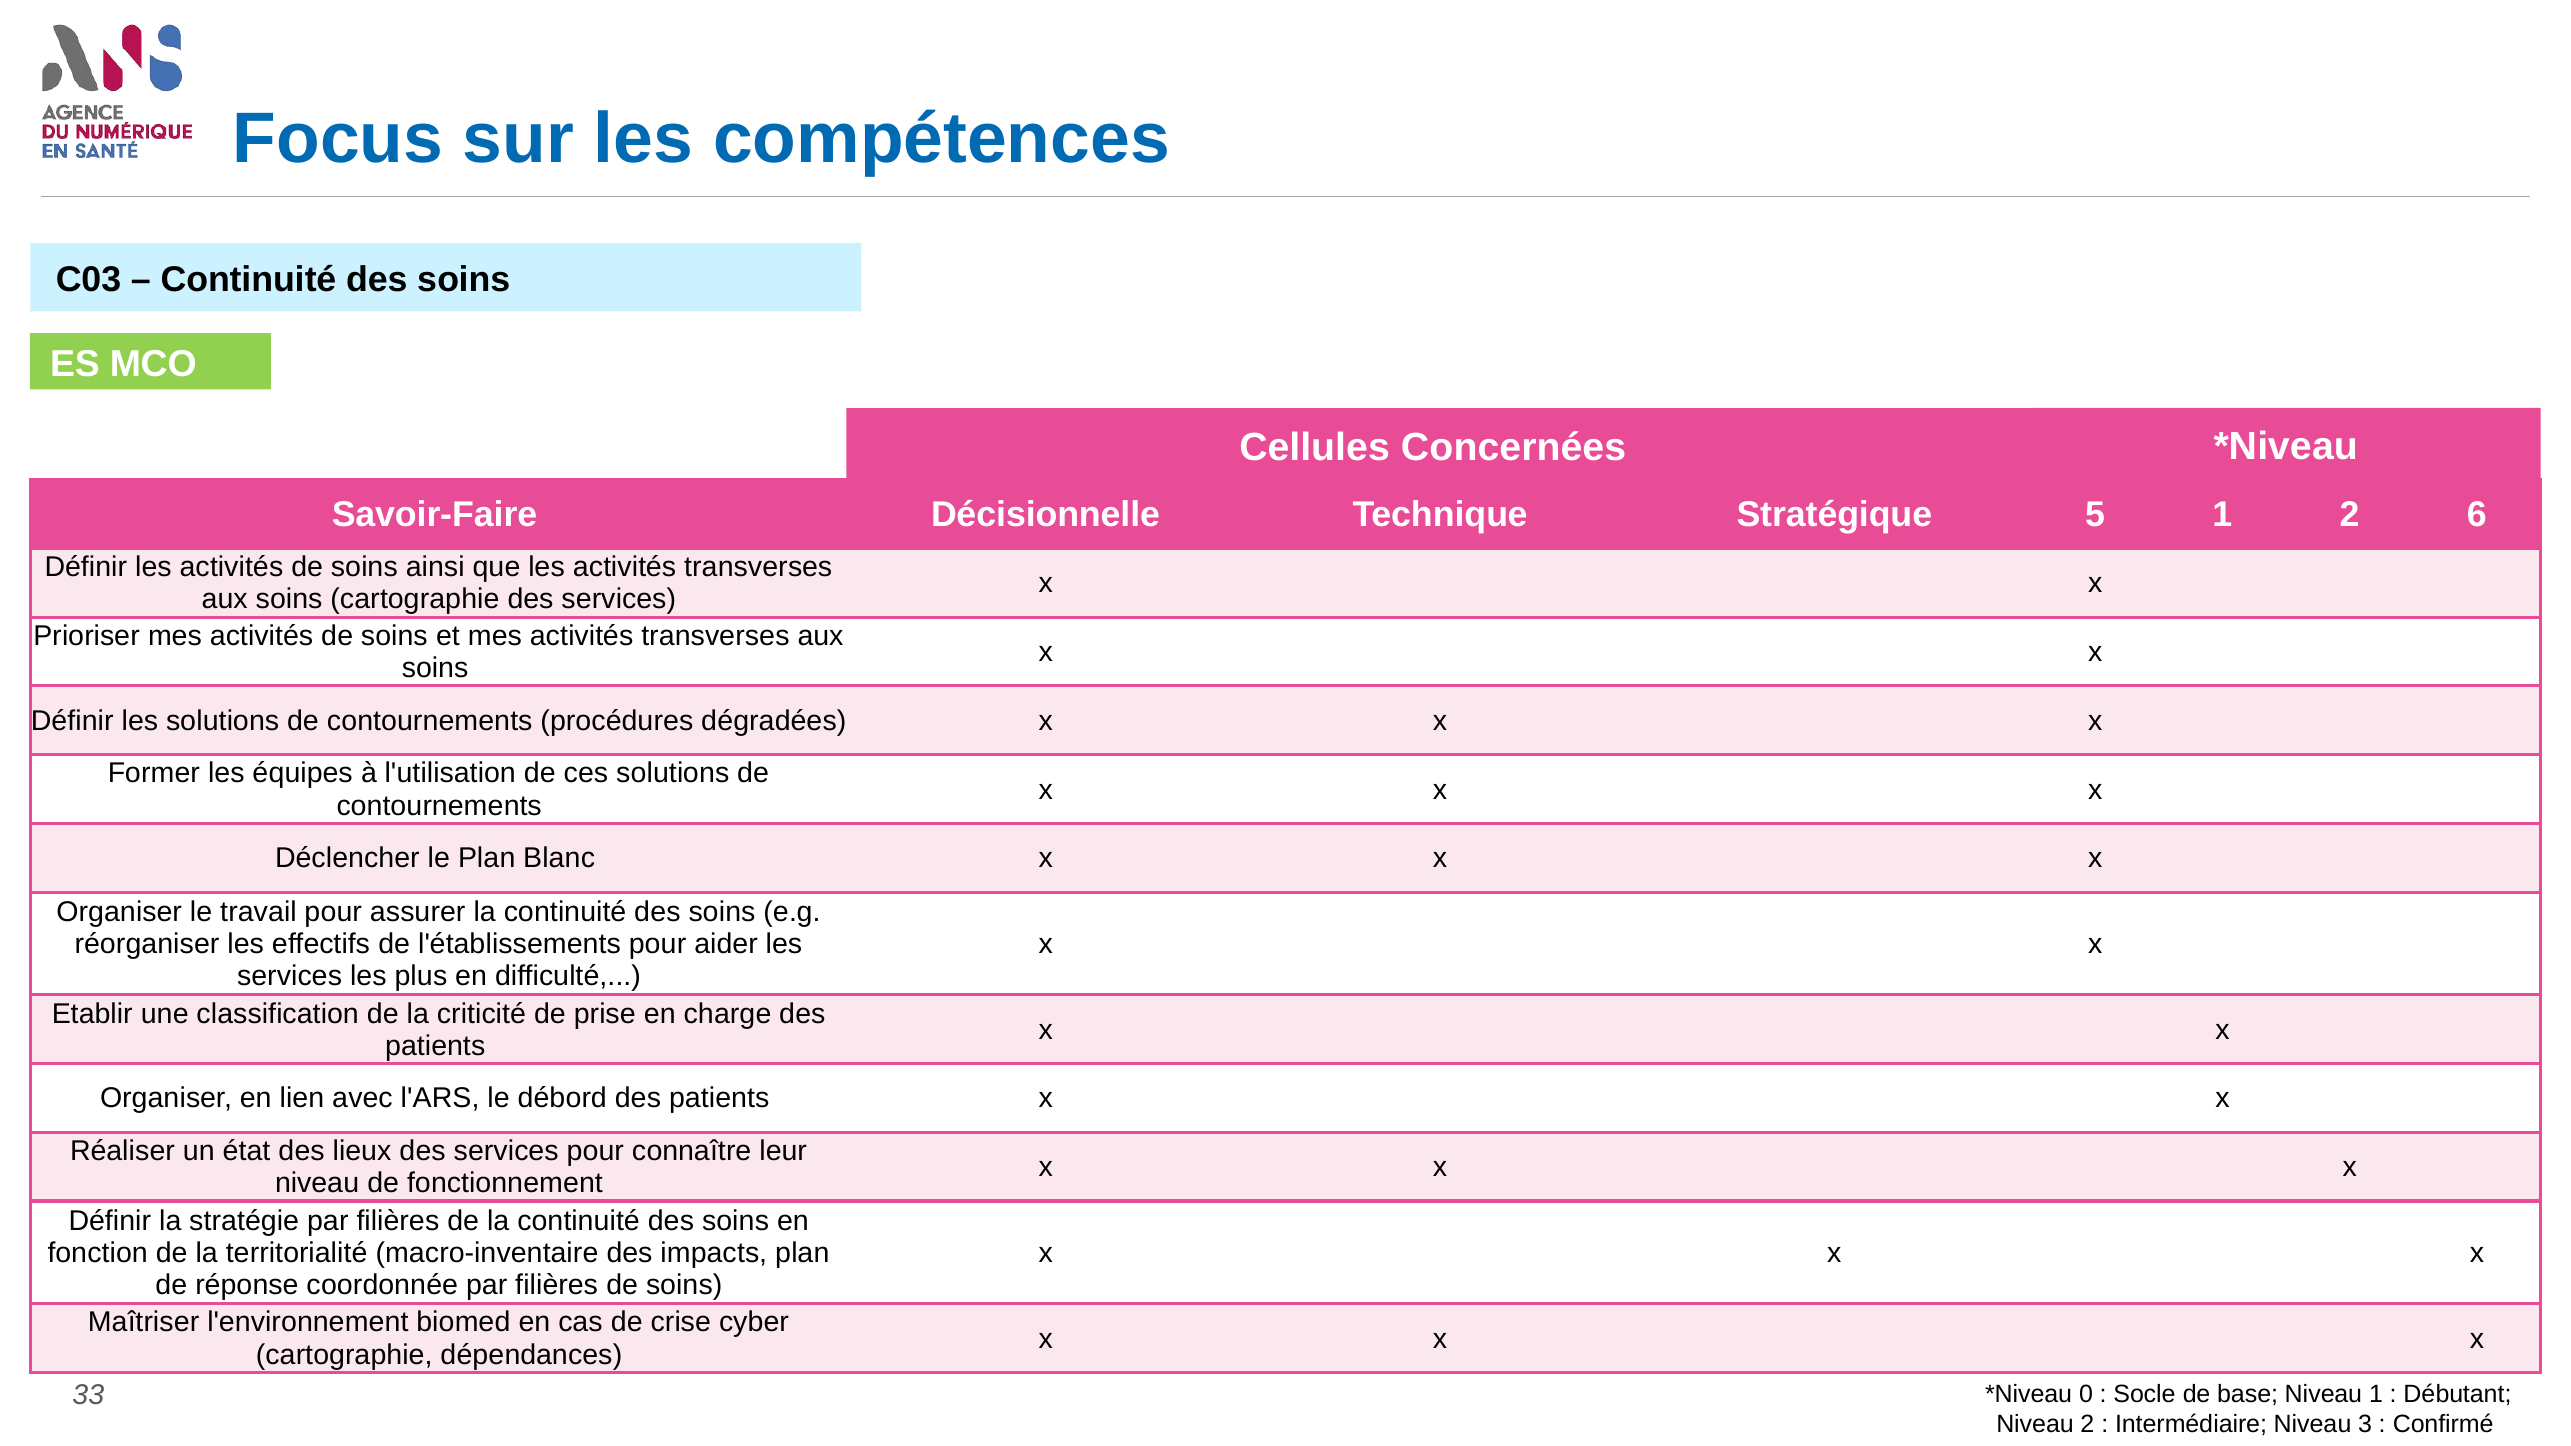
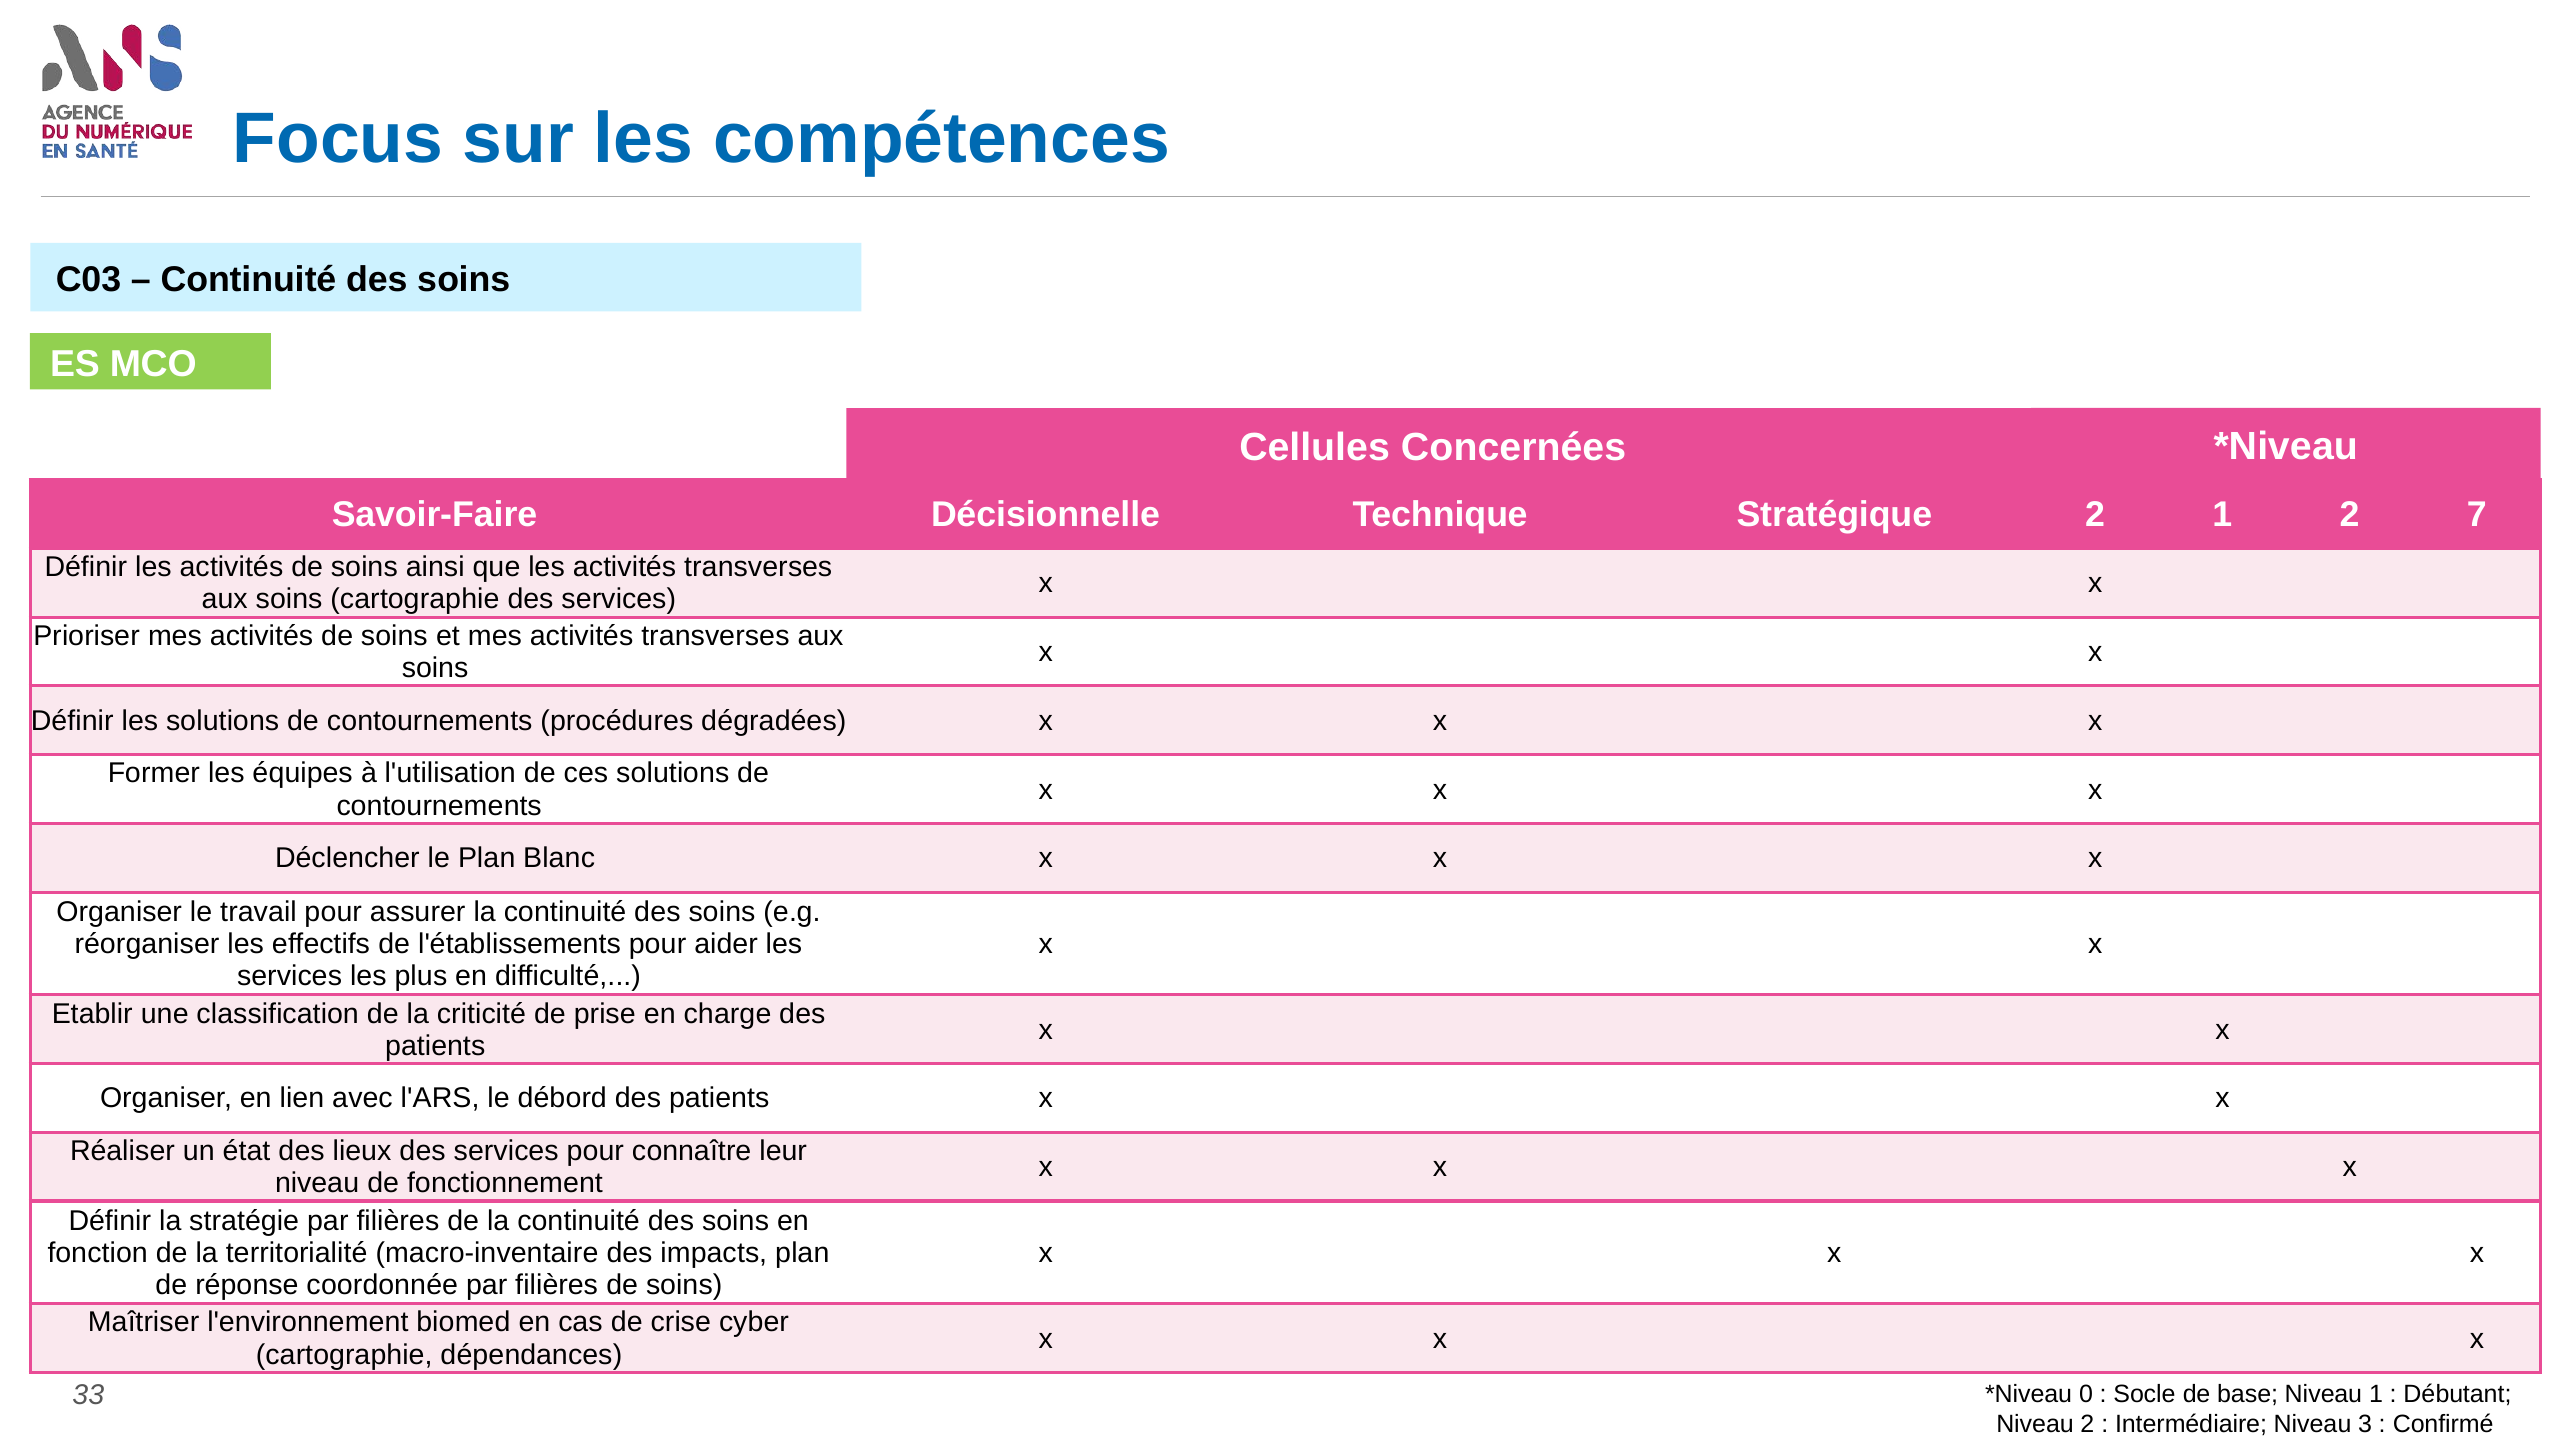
Stratégique 5: 5 -> 2
6: 6 -> 7
